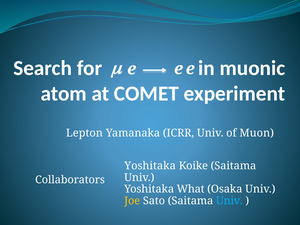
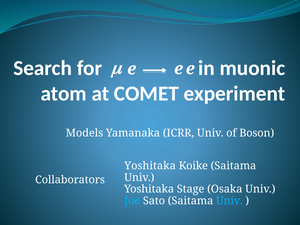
Lepton: Lepton -> Models
Muon: Muon -> Boson
What: What -> Stage
Joe colour: yellow -> light blue
